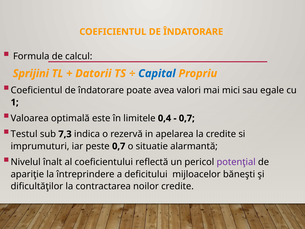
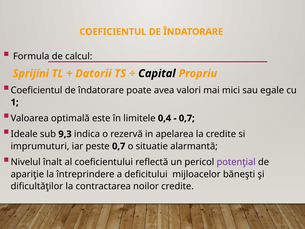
Capital colour: blue -> black
Testul: Testul -> Ideale
7,3: 7,3 -> 9,3
